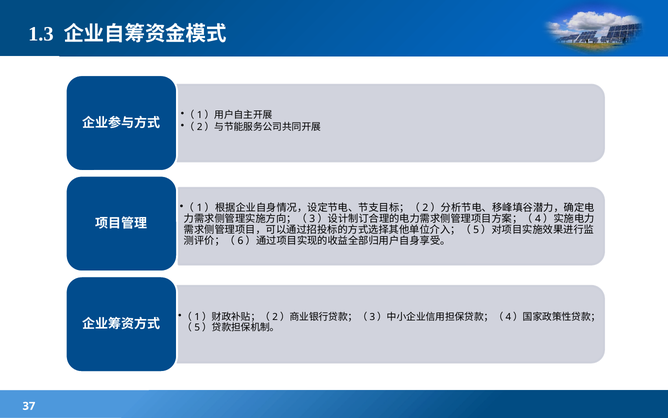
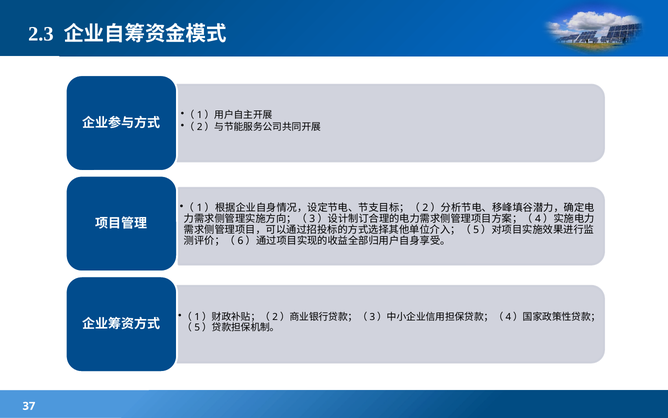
1.3: 1.3 -> 2.3
